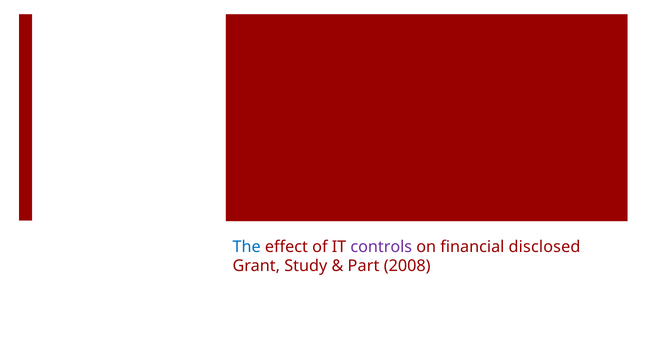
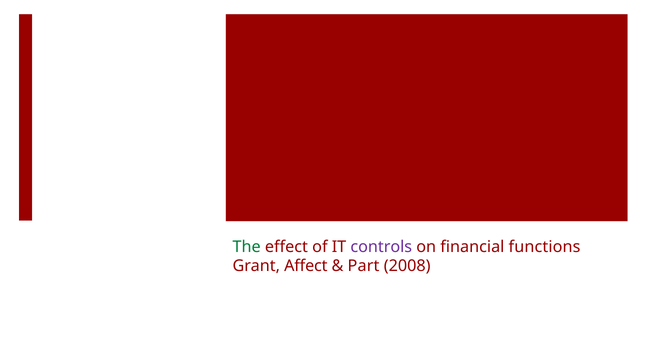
The colour: blue -> green
disclosed: disclosed -> functions
Study: Study -> Affect
